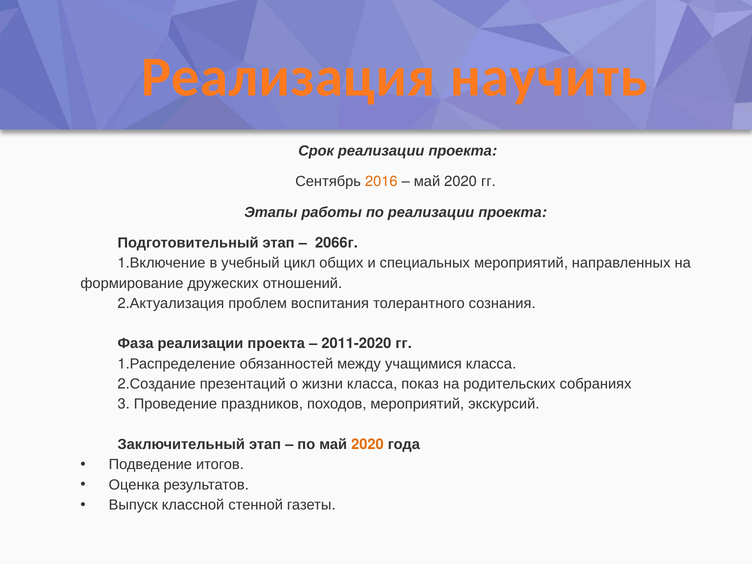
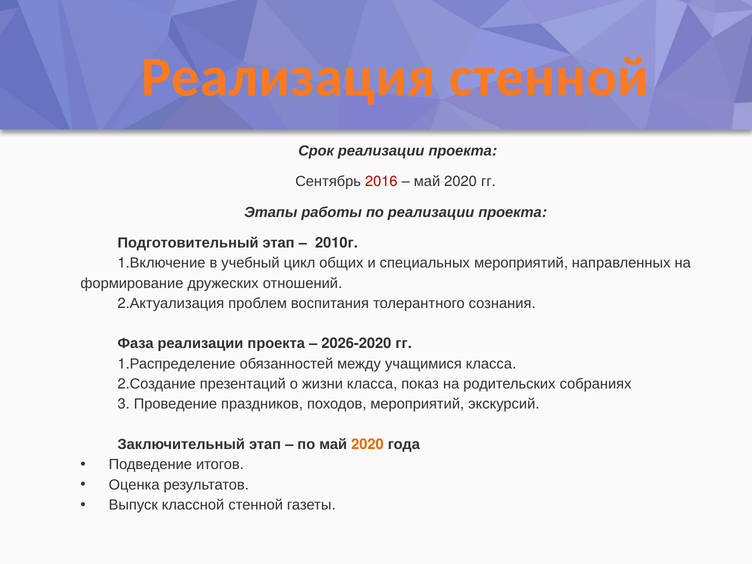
Реализация научить: научить -> стенной
2016 colour: orange -> red
2066: 2066 -> 2010
2011-2020: 2011-2020 -> 2026-2020
